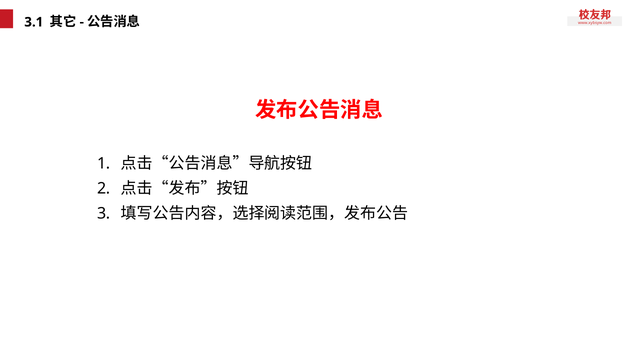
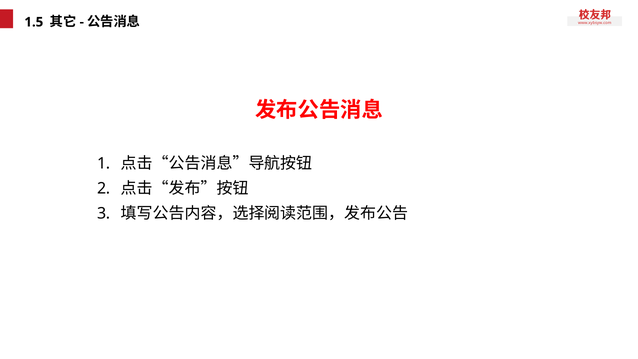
3.1: 3.1 -> 1.5
